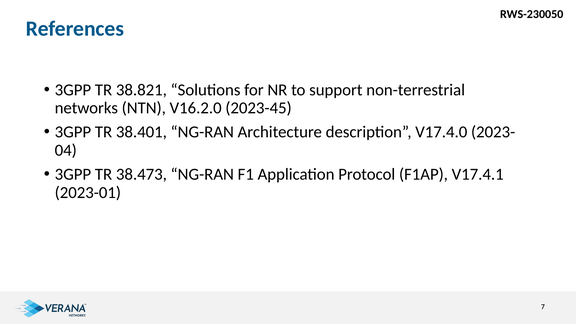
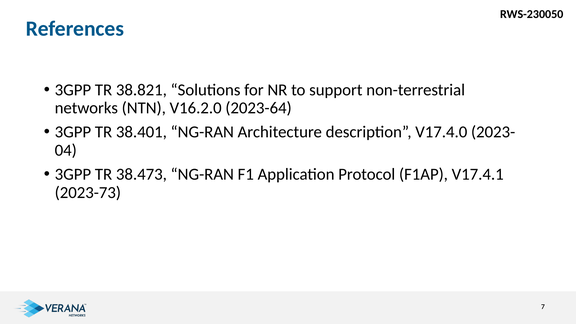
2023-45: 2023-45 -> 2023-64
2023-01: 2023-01 -> 2023-73
